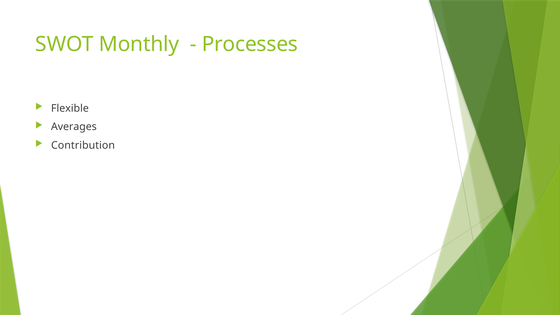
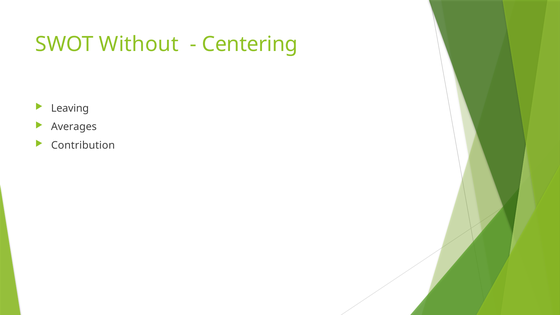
Monthly: Monthly -> Without
Processes: Processes -> Centering
Flexible: Flexible -> Leaving
